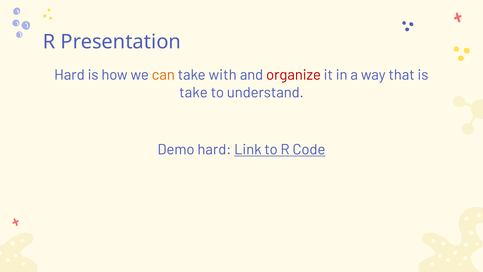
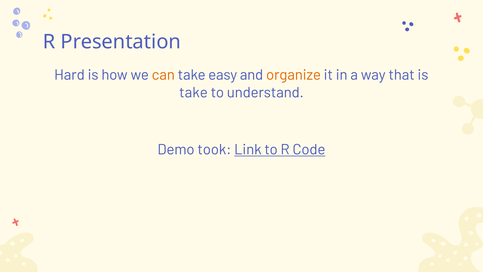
with: with -> easy
organize colour: red -> orange
Demo hard: hard -> took
